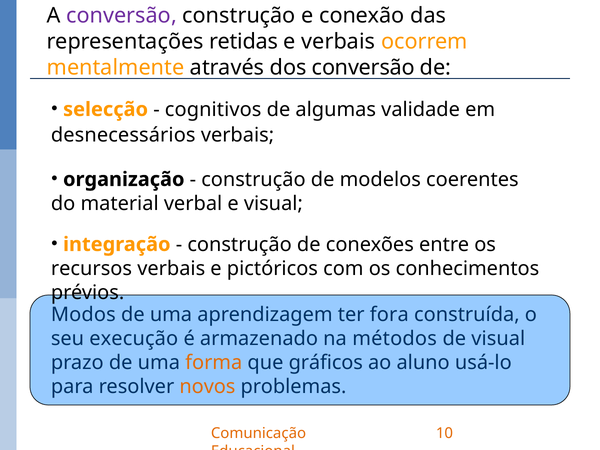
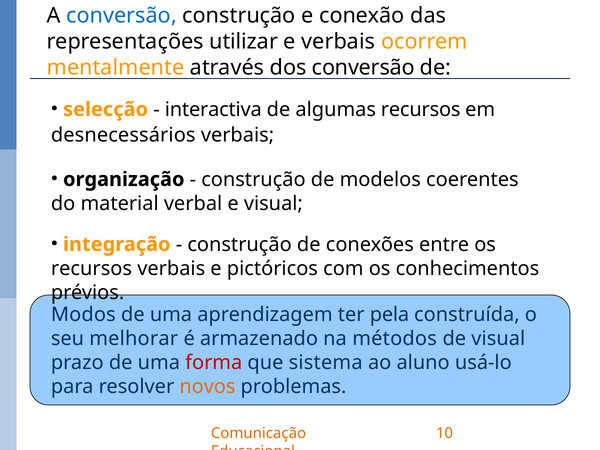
conversão at (122, 16) colour: purple -> blue
retidas: retidas -> utilizar
cognitivos: cognitivos -> interactiva
algumas validade: validade -> recursos
fora: fora -> pela
execução: execução -> melhorar
forma colour: orange -> red
gráficos: gráficos -> sistema
